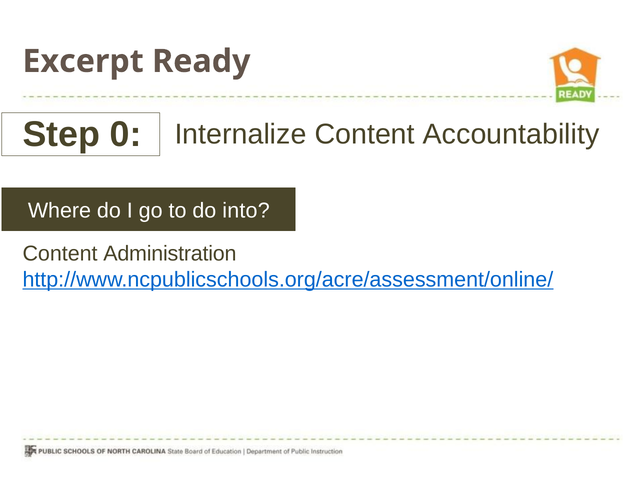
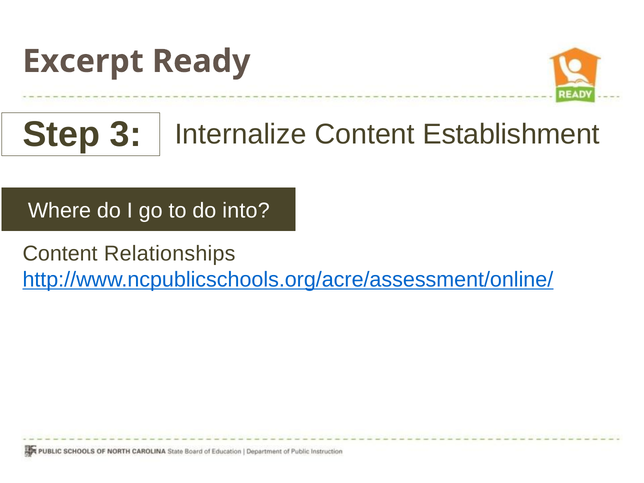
0: 0 -> 3
Accountability: Accountability -> Establishment
Administration: Administration -> Relationships
